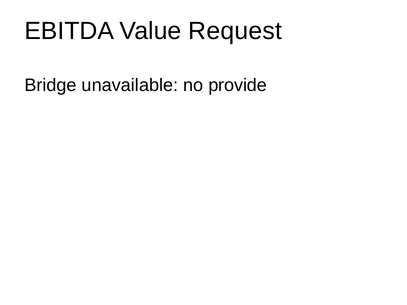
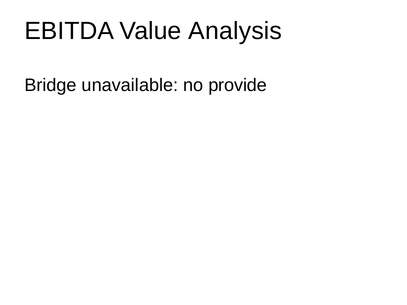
Request: Request -> Analysis
